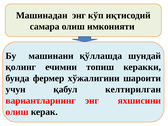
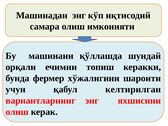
қолинг: қолинг -> орқали
